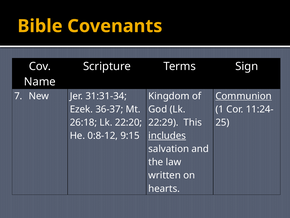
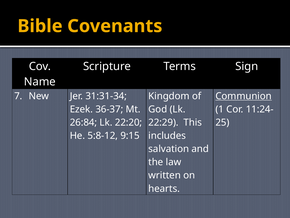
26:18: 26:18 -> 26:84
0:8-12: 0:8-12 -> 5:8-12
includes underline: present -> none
